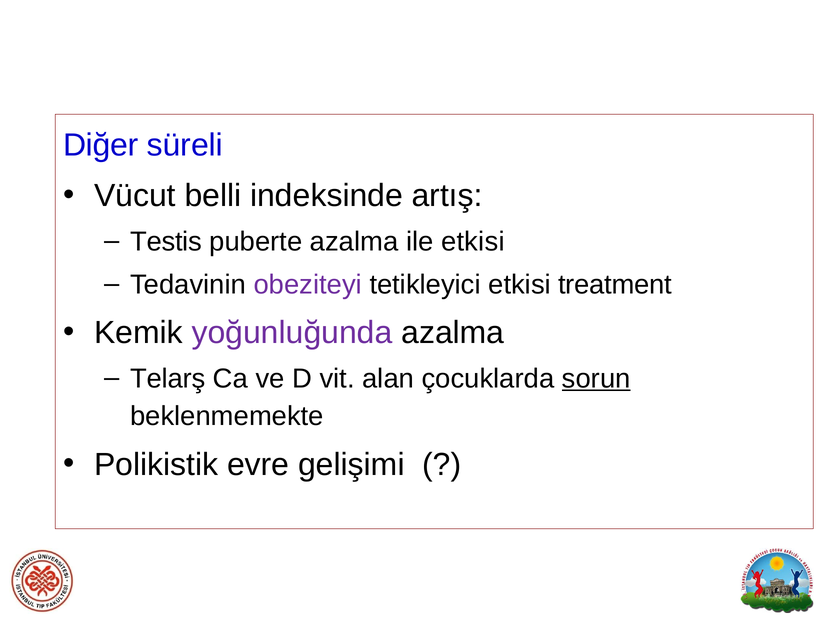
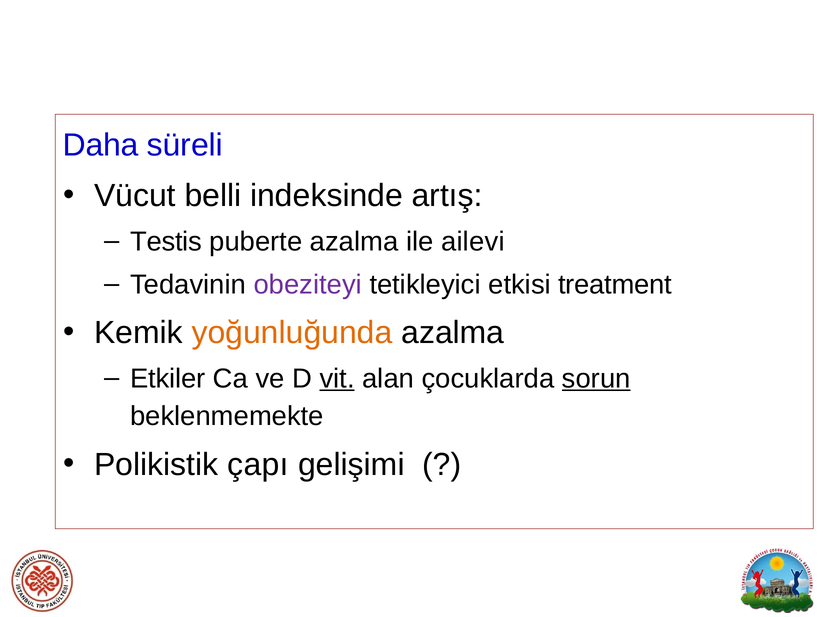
Diğer: Diğer -> Daha
ile etkisi: etkisi -> ailevi
yoğunluğunda colour: purple -> orange
Telarş: Telarş -> Etkiler
vit underline: none -> present
evre: evre -> çapı
